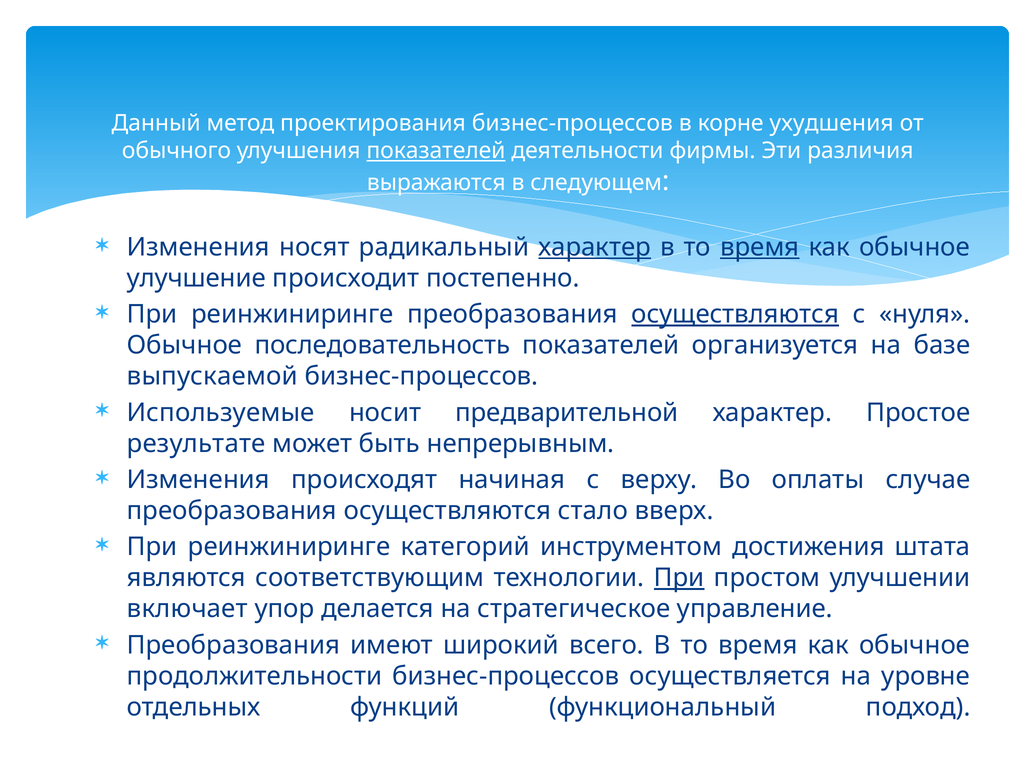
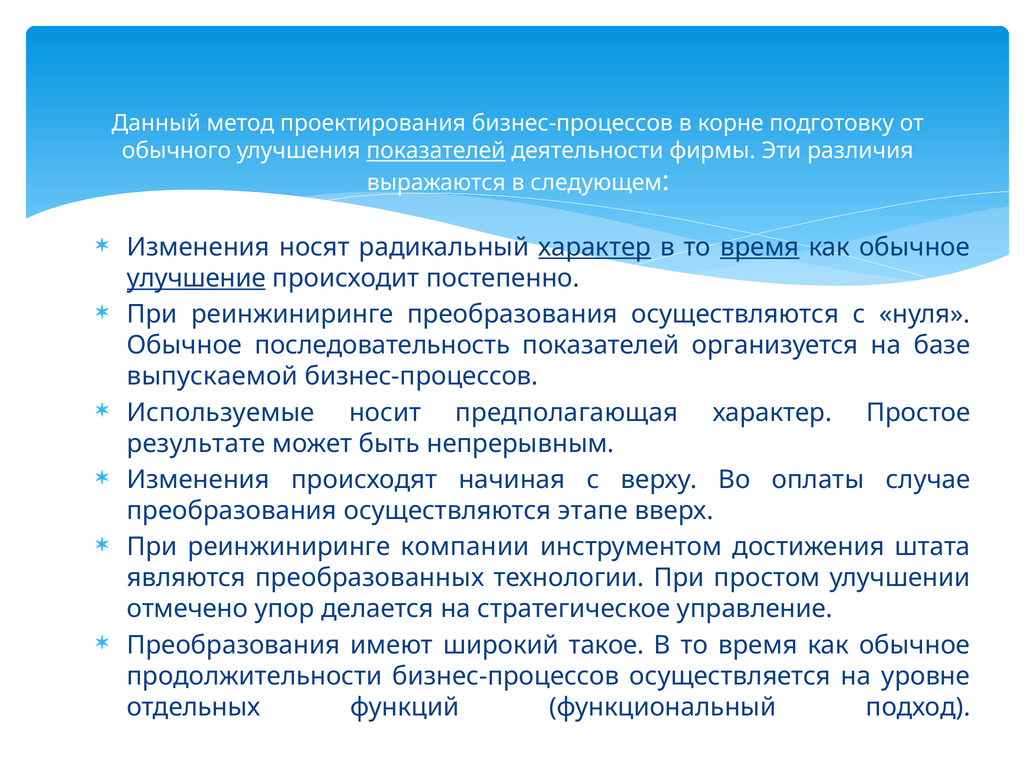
ухудшения: ухудшения -> подготовку
улучшение underline: none -> present
осуществляются at (735, 315) underline: present -> none
предварительной: предварительной -> предполагающая
стало: стало -> этапе
категорий: категорий -> компании
соответствующим: соответствующим -> преобразованных
При at (679, 578) underline: present -> none
включает: включает -> отмечено
всего: всего -> такое
